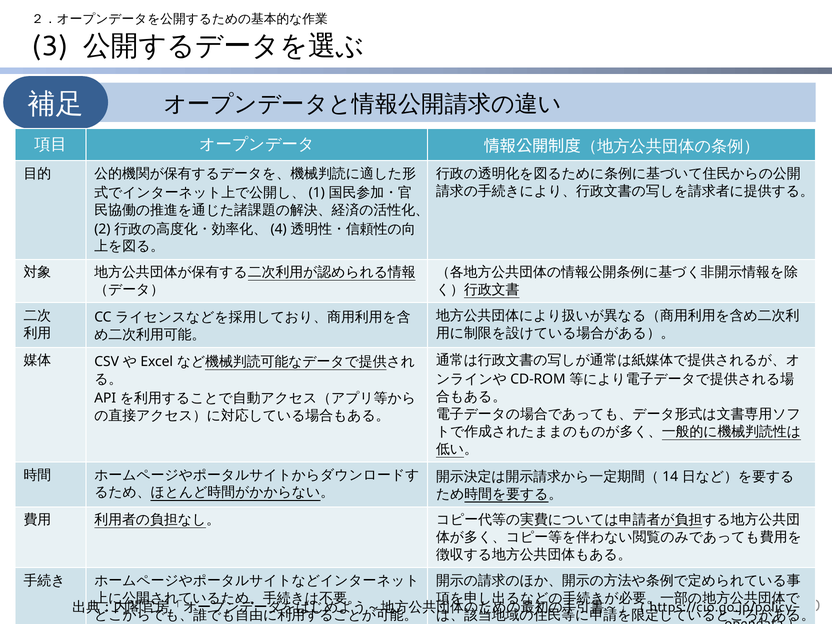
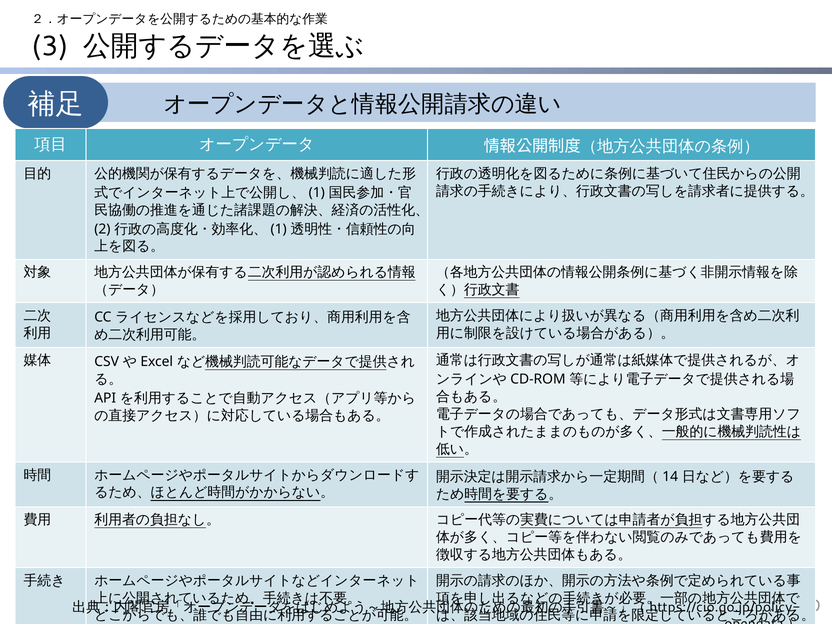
4 at (279, 229): 4 -> 1
